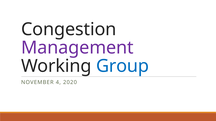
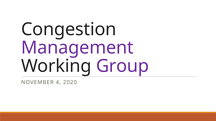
Group colour: blue -> purple
